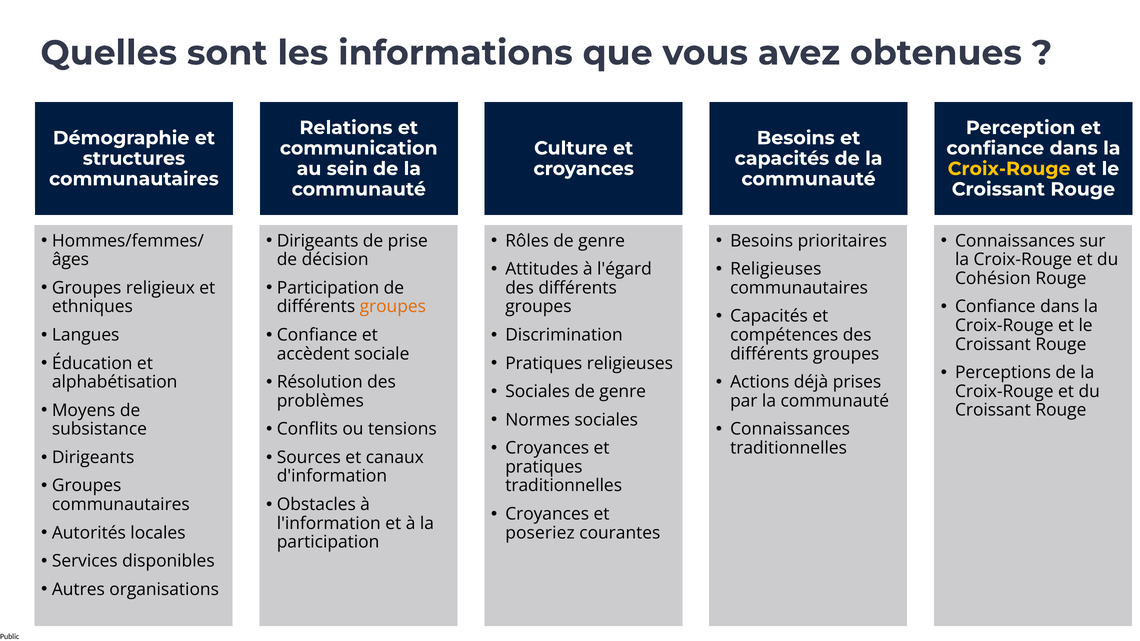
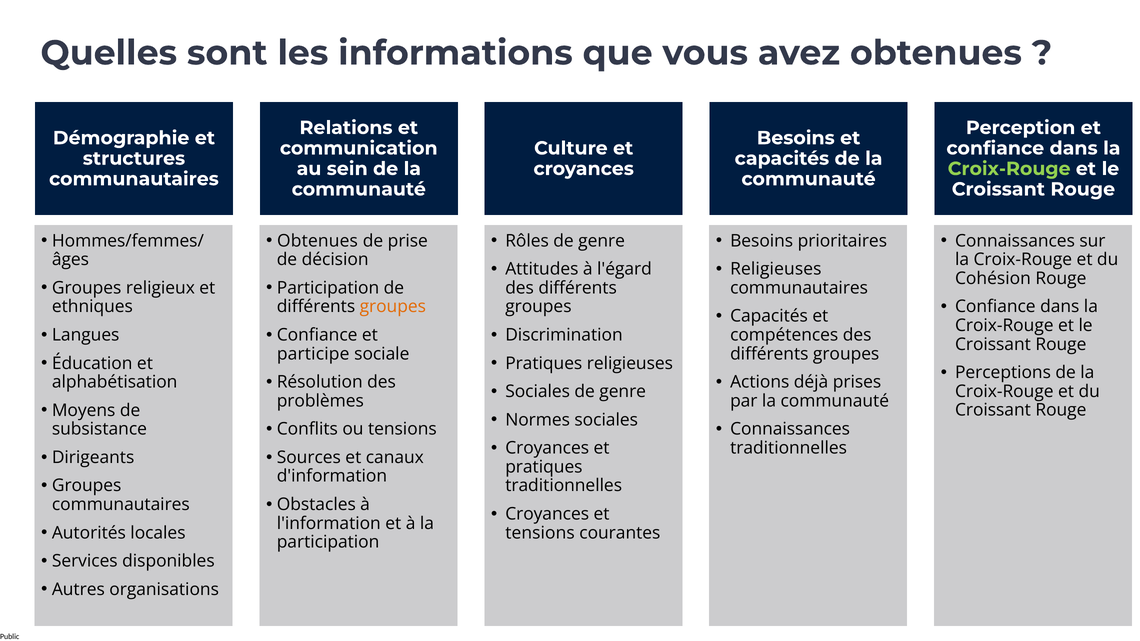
Croix-Rouge at (1009, 169) colour: yellow -> light green
Dirigeants at (318, 241): Dirigeants -> Obtenues
accèdent: accèdent -> participe
poseriez at (540, 533): poseriez -> tensions
